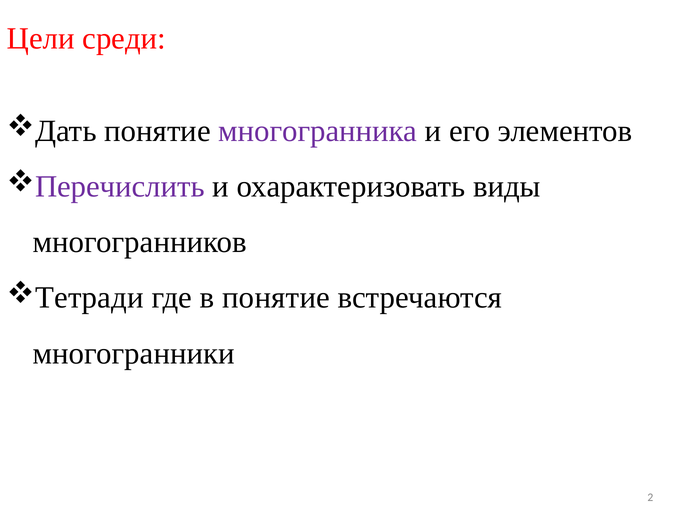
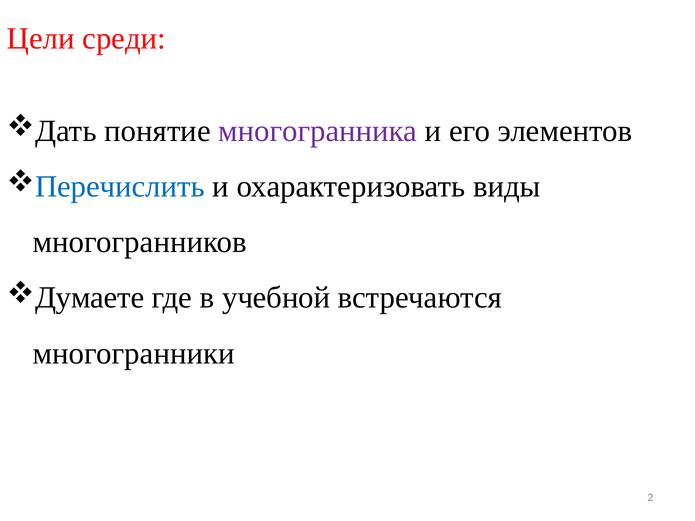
Перечислить colour: purple -> blue
Тетради: Тетради -> Думаете
в понятие: понятие -> учебной
